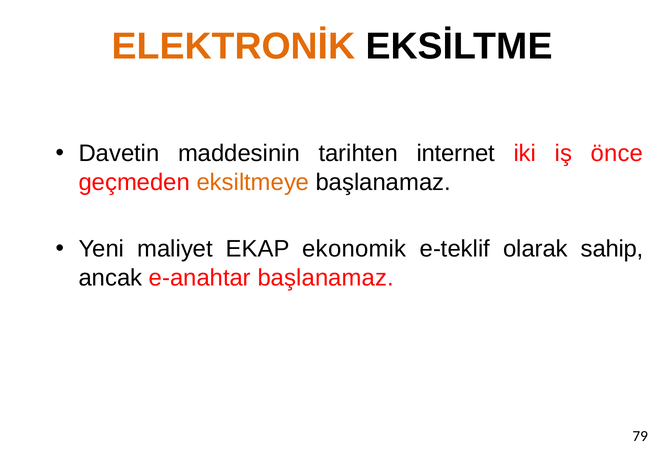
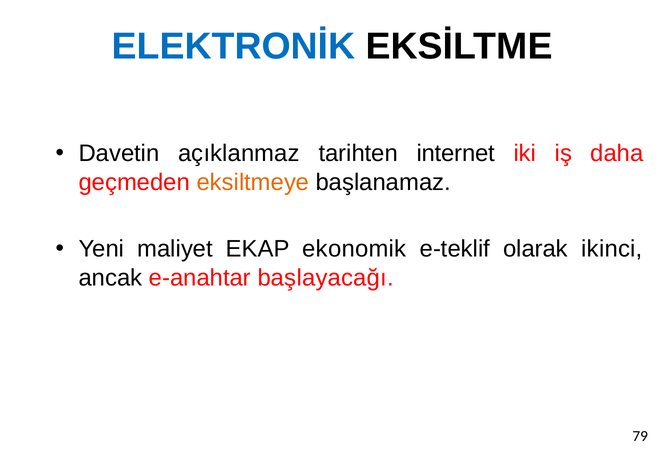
ELEKTRONİK colour: orange -> blue
maddesinin: maddesinin -> açıklanmaz
önce: önce -> daha
sahip: sahip -> ikinci
e-anahtar başlanamaz: başlanamaz -> başlayacağı
